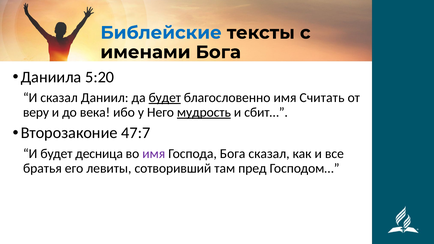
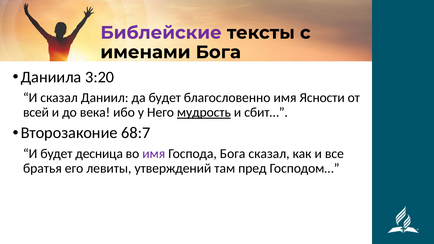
Библейские colour: blue -> purple
5:20: 5:20 -> 3:20
будет at (165, 98) underline: present -> none
Считать: Считать -> Ясности
веру: веру -> всей
47:7: 47:7 -> 68:7
сотворивший: сотворивший -> утверждений
